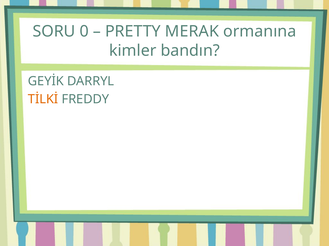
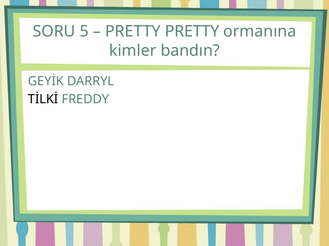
0: 0 -> 5
PRETTY MERAK: MERAK -> PRETTY
TİLKİ colour: orange -> black
